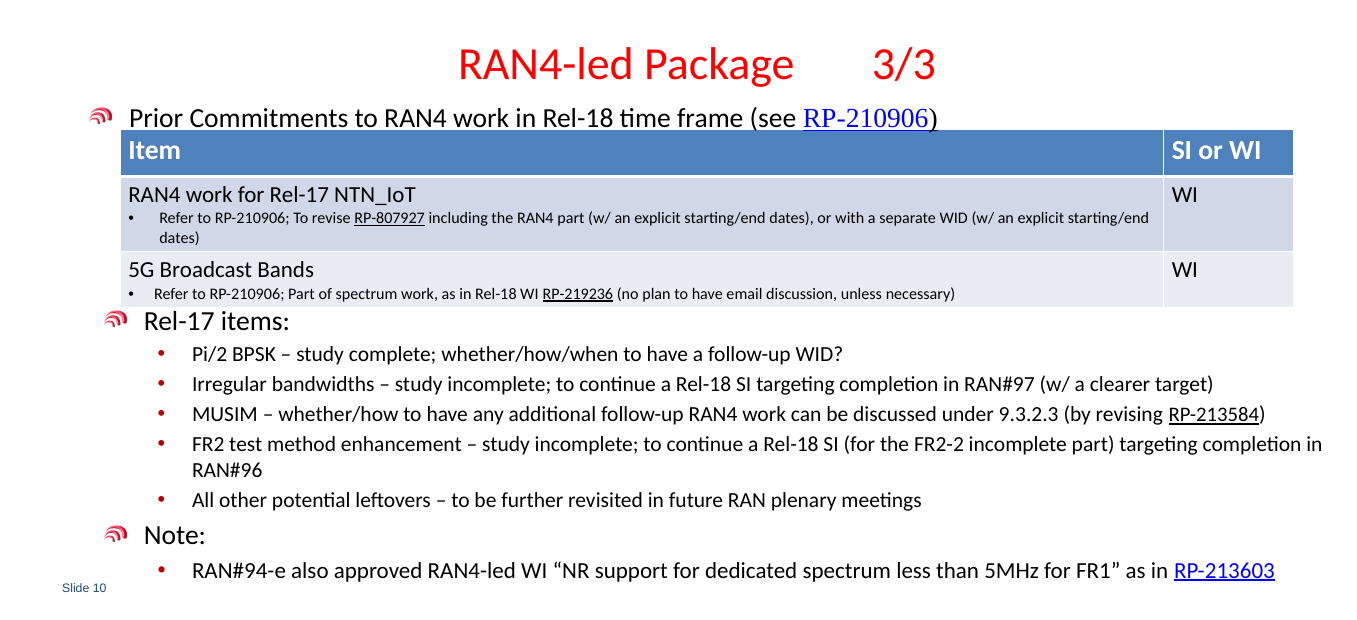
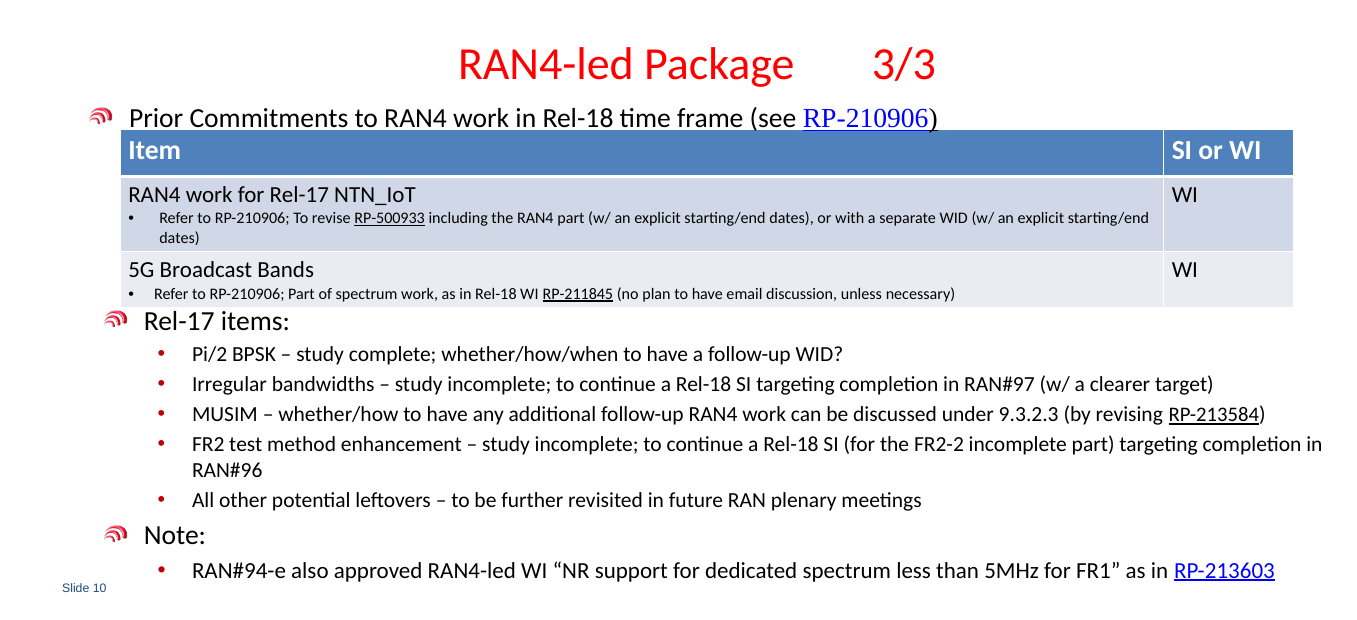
RP-807927: RP-807927 -> RP-500933
RP-219236: RP-219236 -> RP-211845
